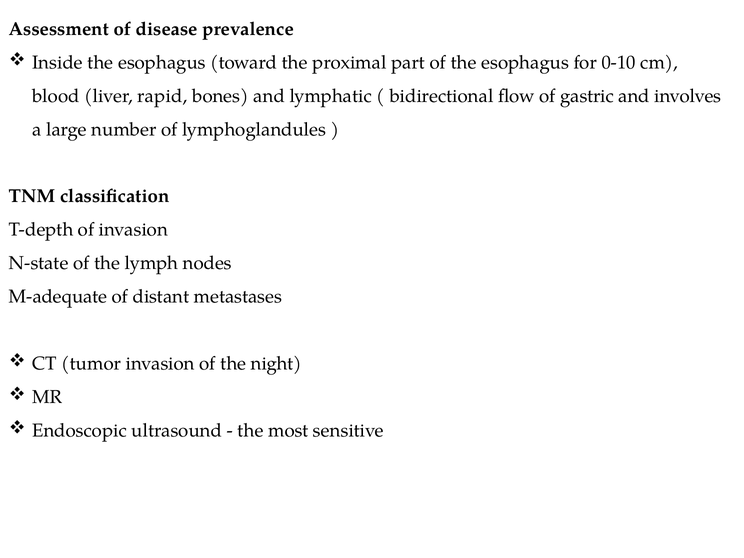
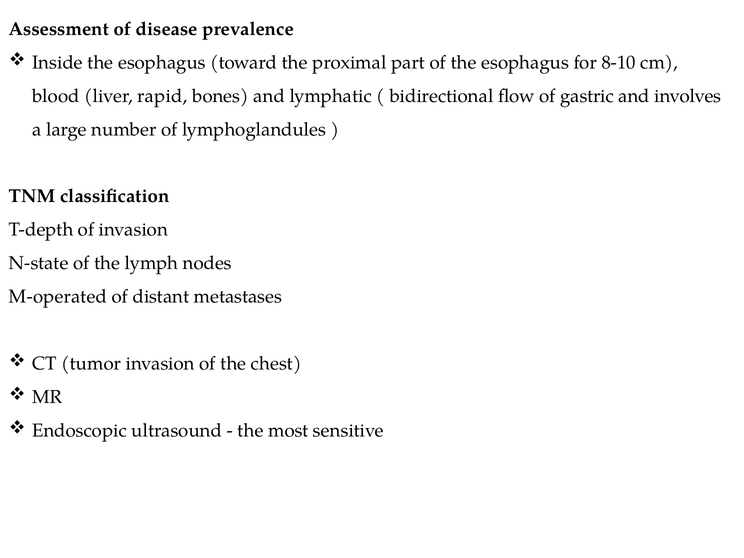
0-10: 0-10 -> 8-10
M-adequate: M-adequate -> M-operated
night: night -> chest
